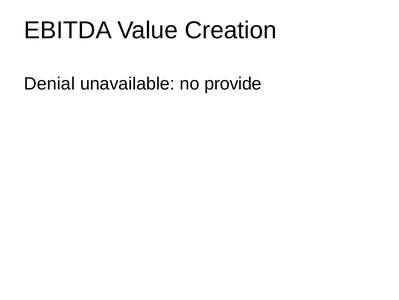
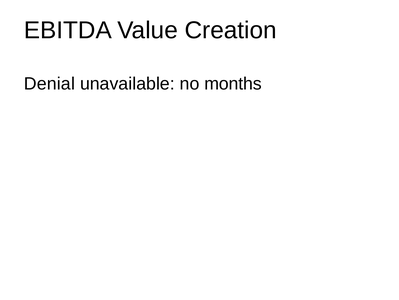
provide: provide -> months
